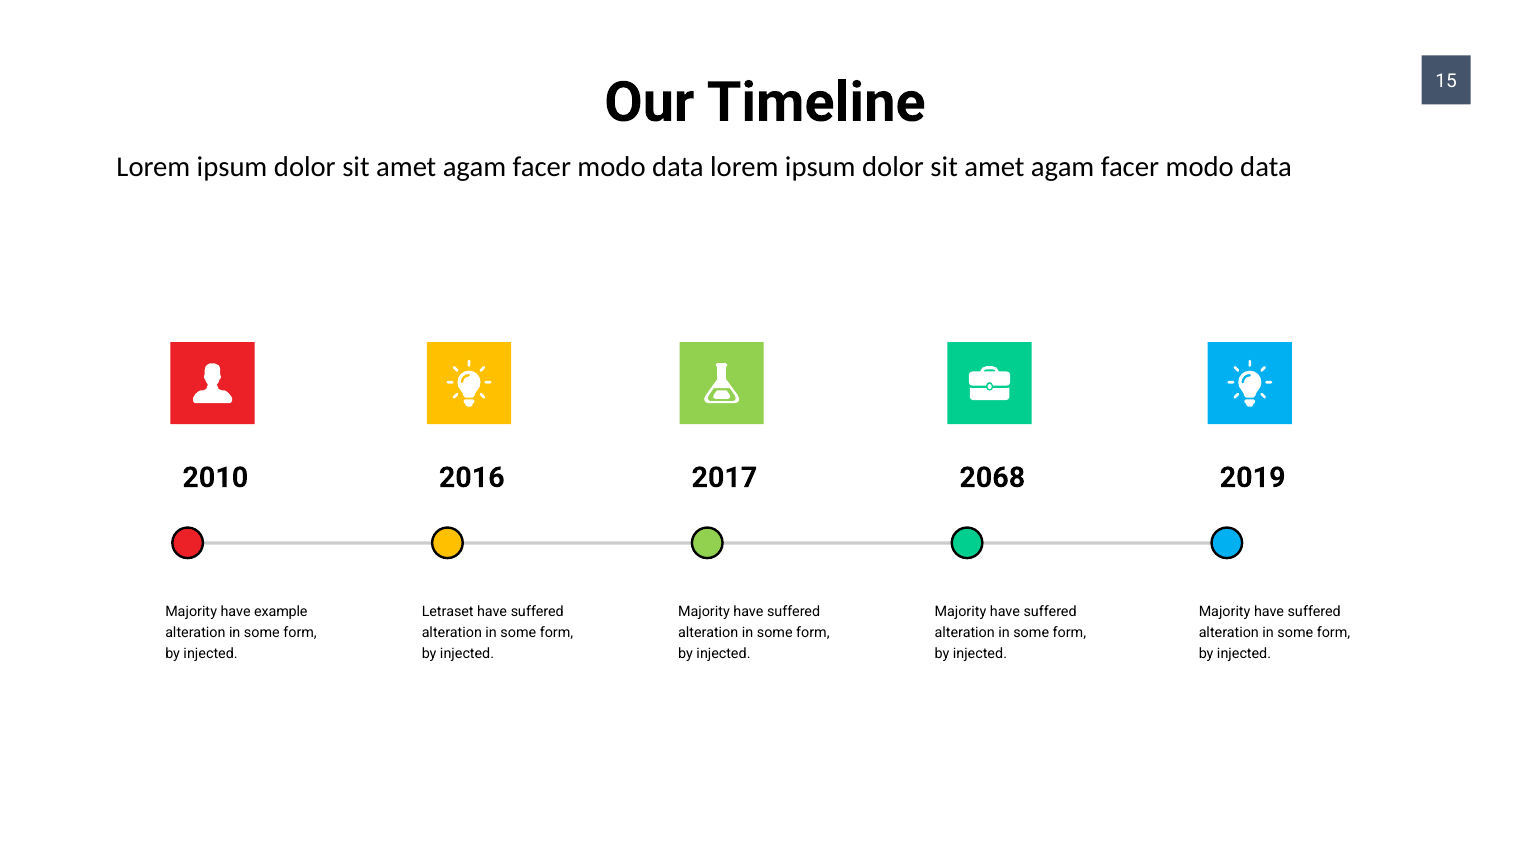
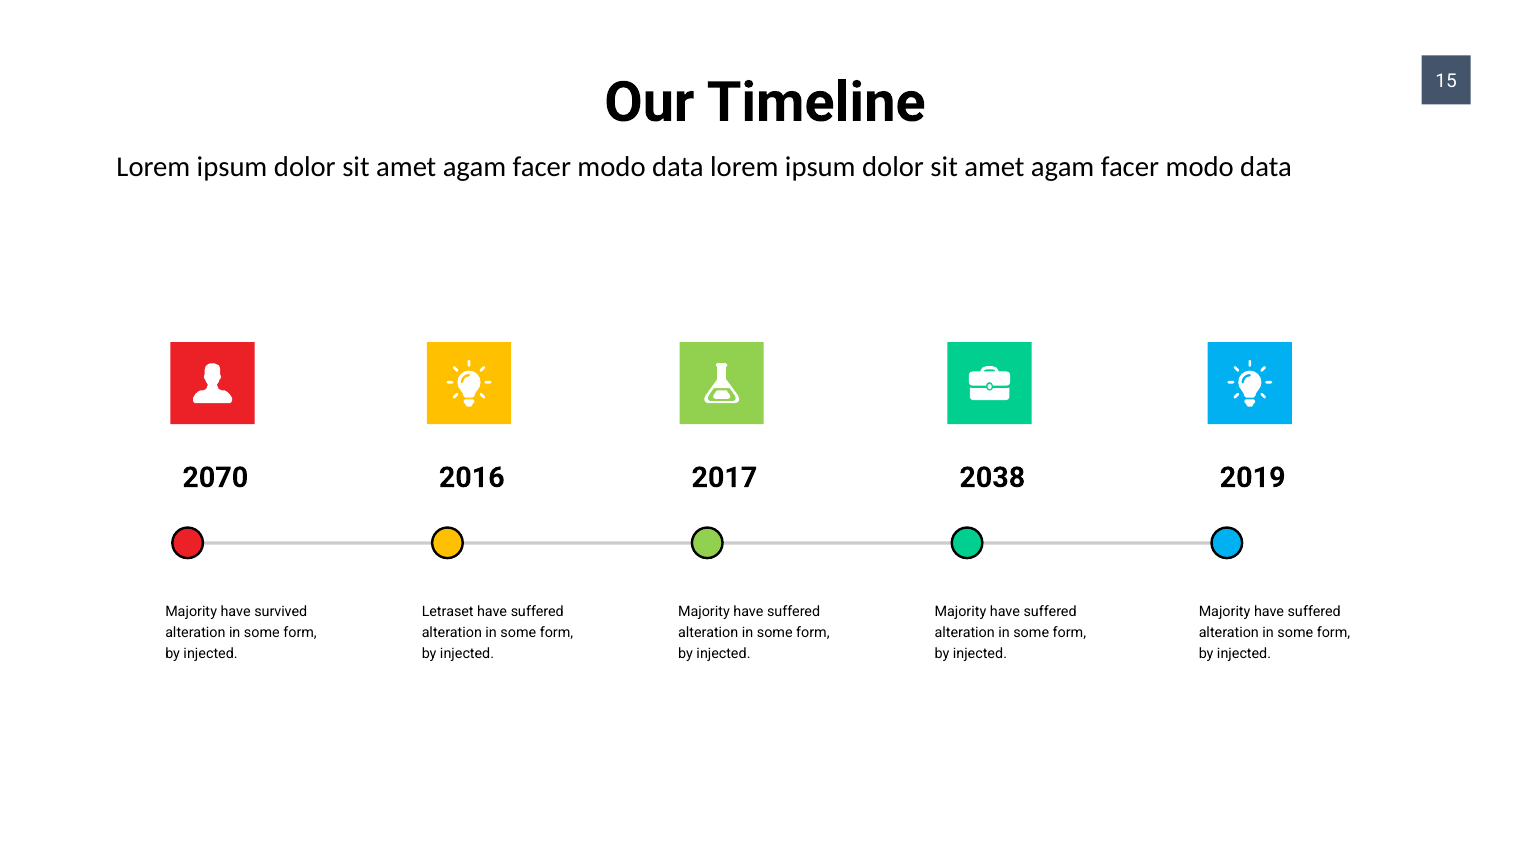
2010: 2010 -> 2070
2068: 2068 -> 2038
example: example -> survived
